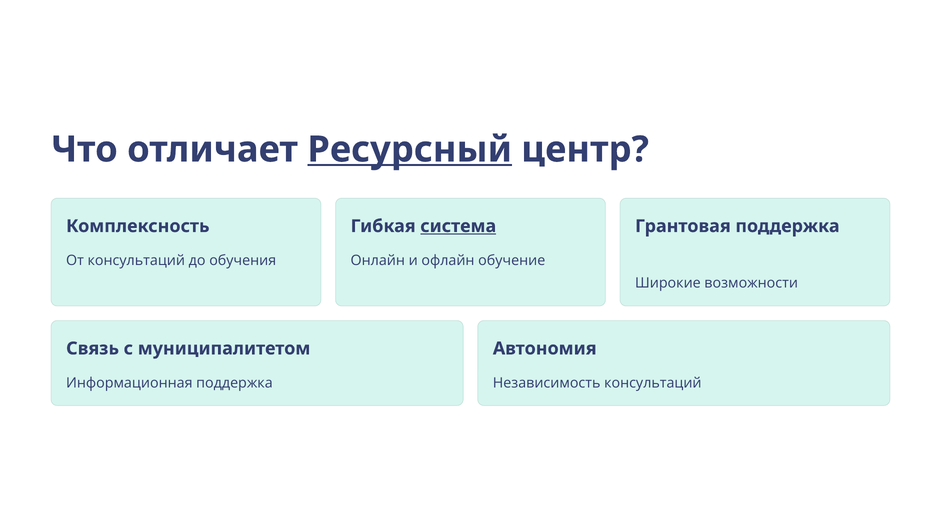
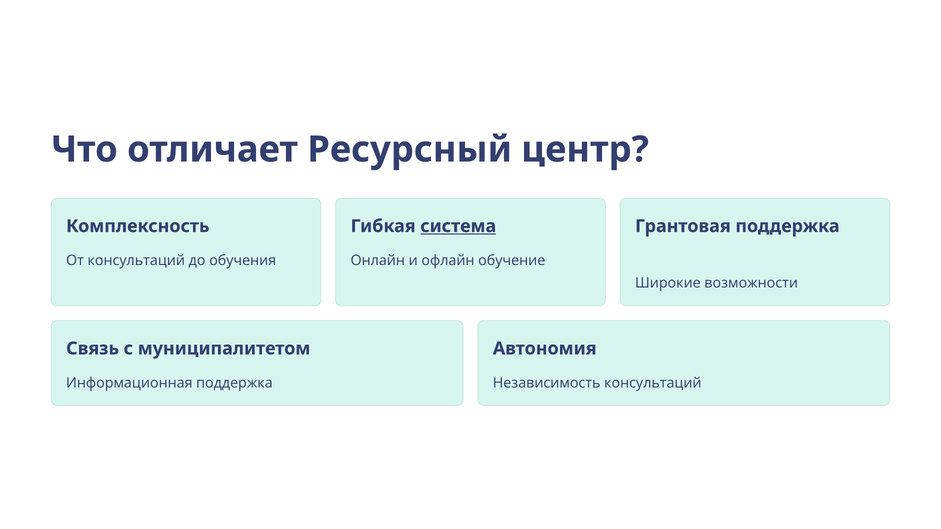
Ресурсный underline: present -> none
